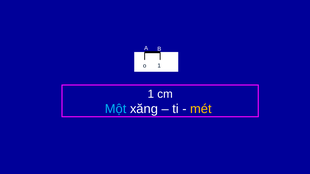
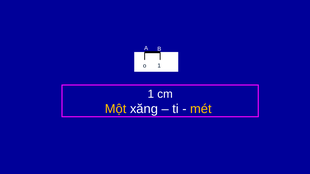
Một colour: light blue -> yellow
